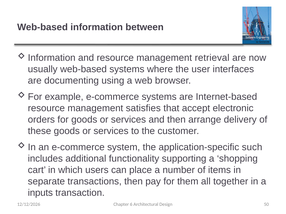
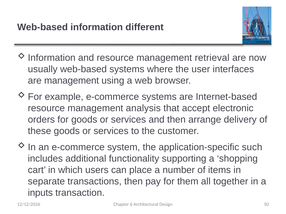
between: between -> different
are documenting: documenting -> management
satisfies: satisfies -> analysis
